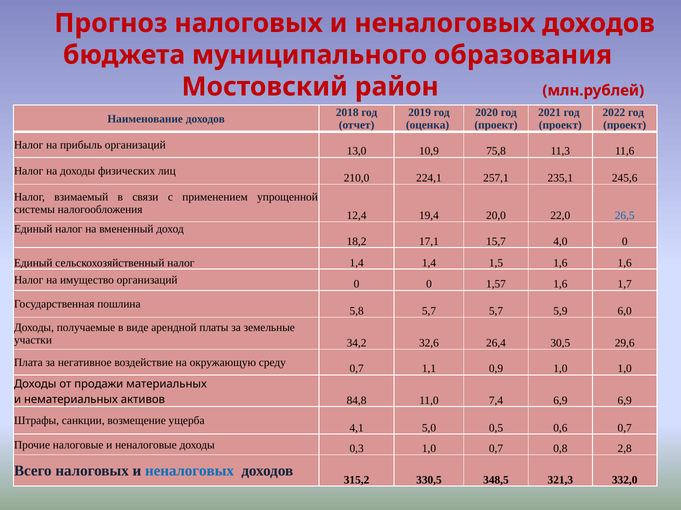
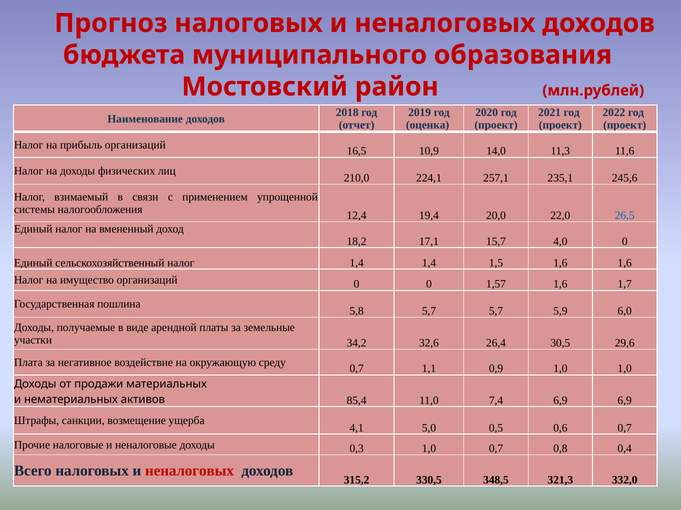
13,0: 13,0 -> 16,5
75,8: 75,8 -> 14,0
84,8: 84,8 -> 85,4
2,8: 2,8 -> 0,4
неналоговых at (190, 472) colour: blue -> red
